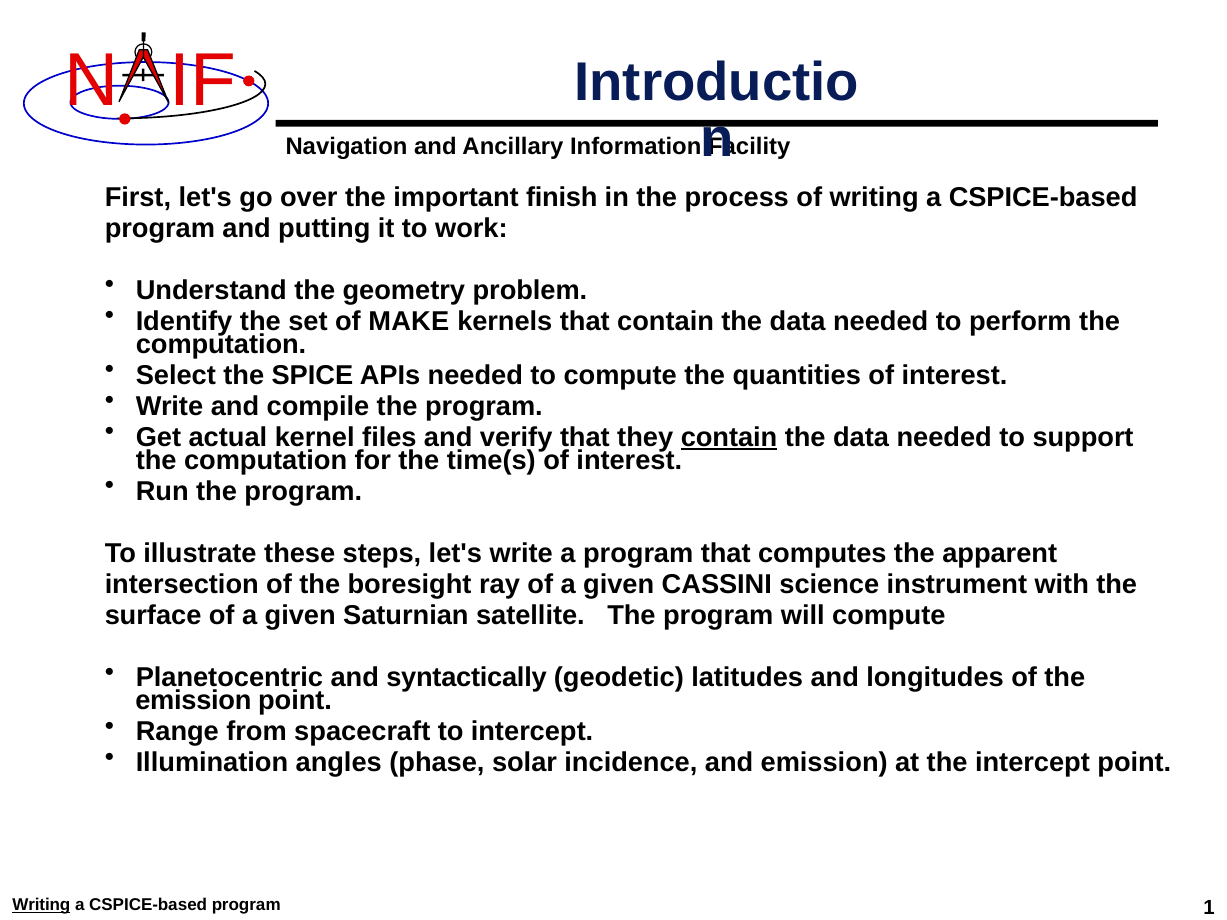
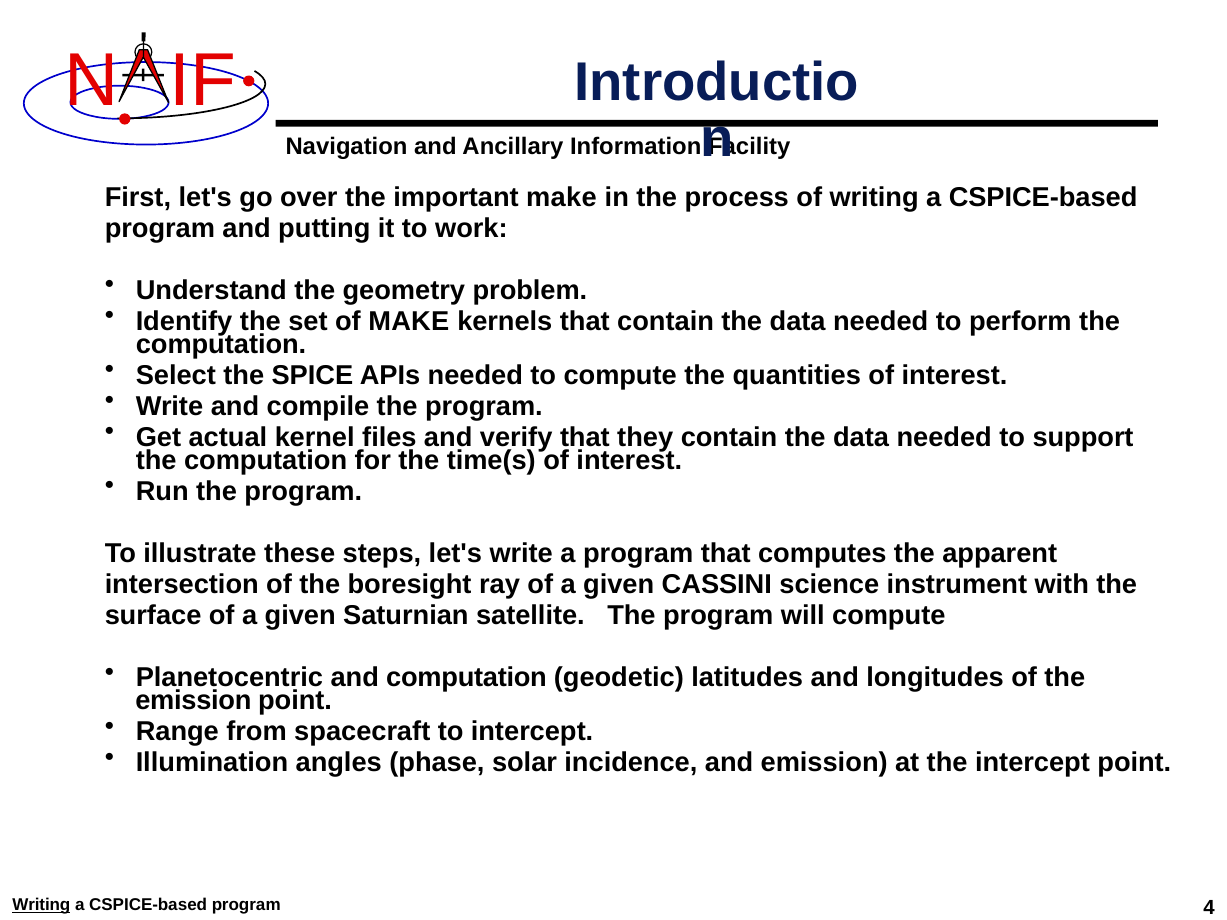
important finish: finish -> make
contain at (729, 437) underline: present -> none
and syntactically: syntactically -> computation
1: 1 -> 4
